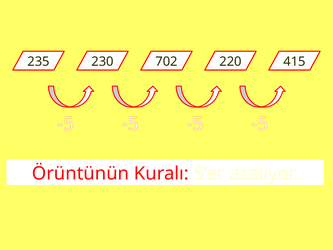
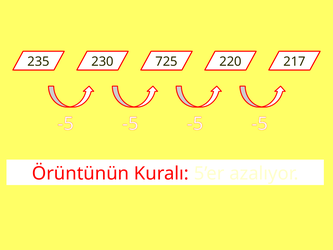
702: 702 -> 725
415: 415 -> 217
